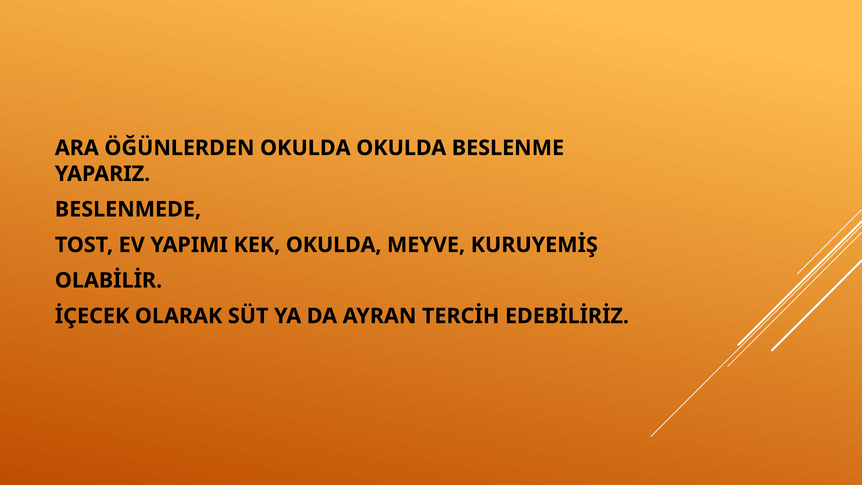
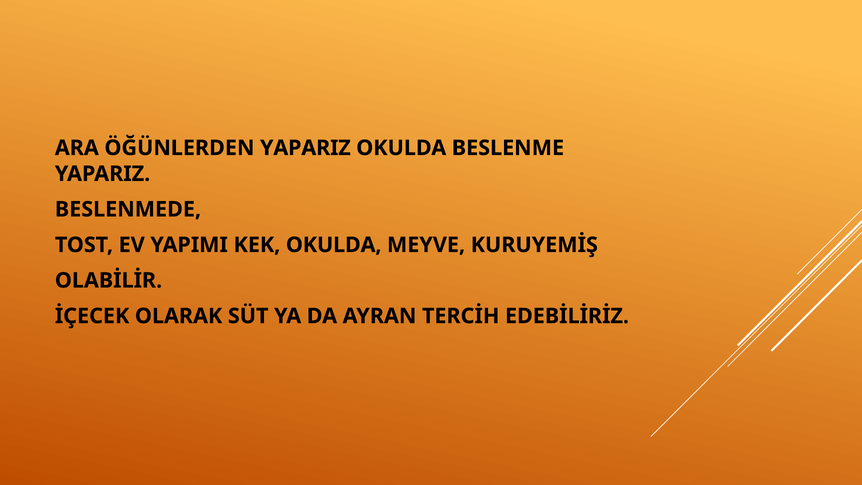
ÖĞÜNLERDEN OKULDA: OKULDA -> YAPARIZ
